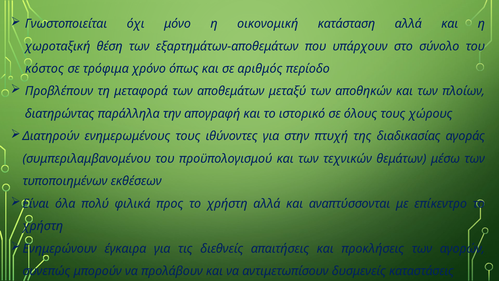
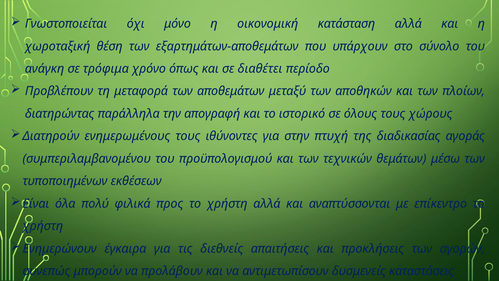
κόστος: κόστος -> ανάγκη
αριθμός: αριθμός -> διαθέτει
